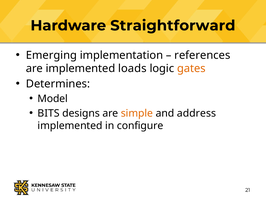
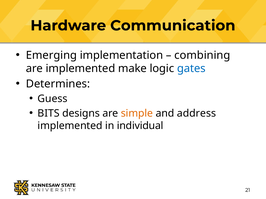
Straightforward: Straightforward -> Communication
references: references -> combining
loads: loads -> make
gates colour: orange -> blue
Model: Model -> Guess
configure: configure -> individual
